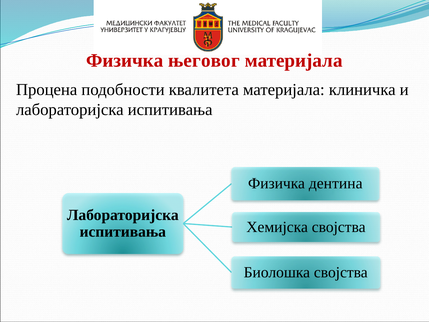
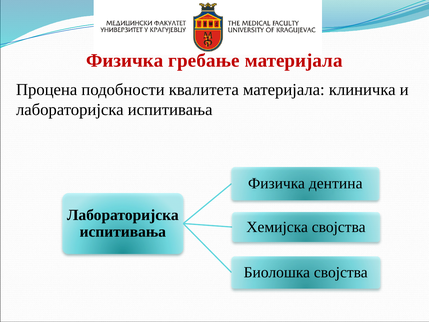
његовог: његовог -> гребање
